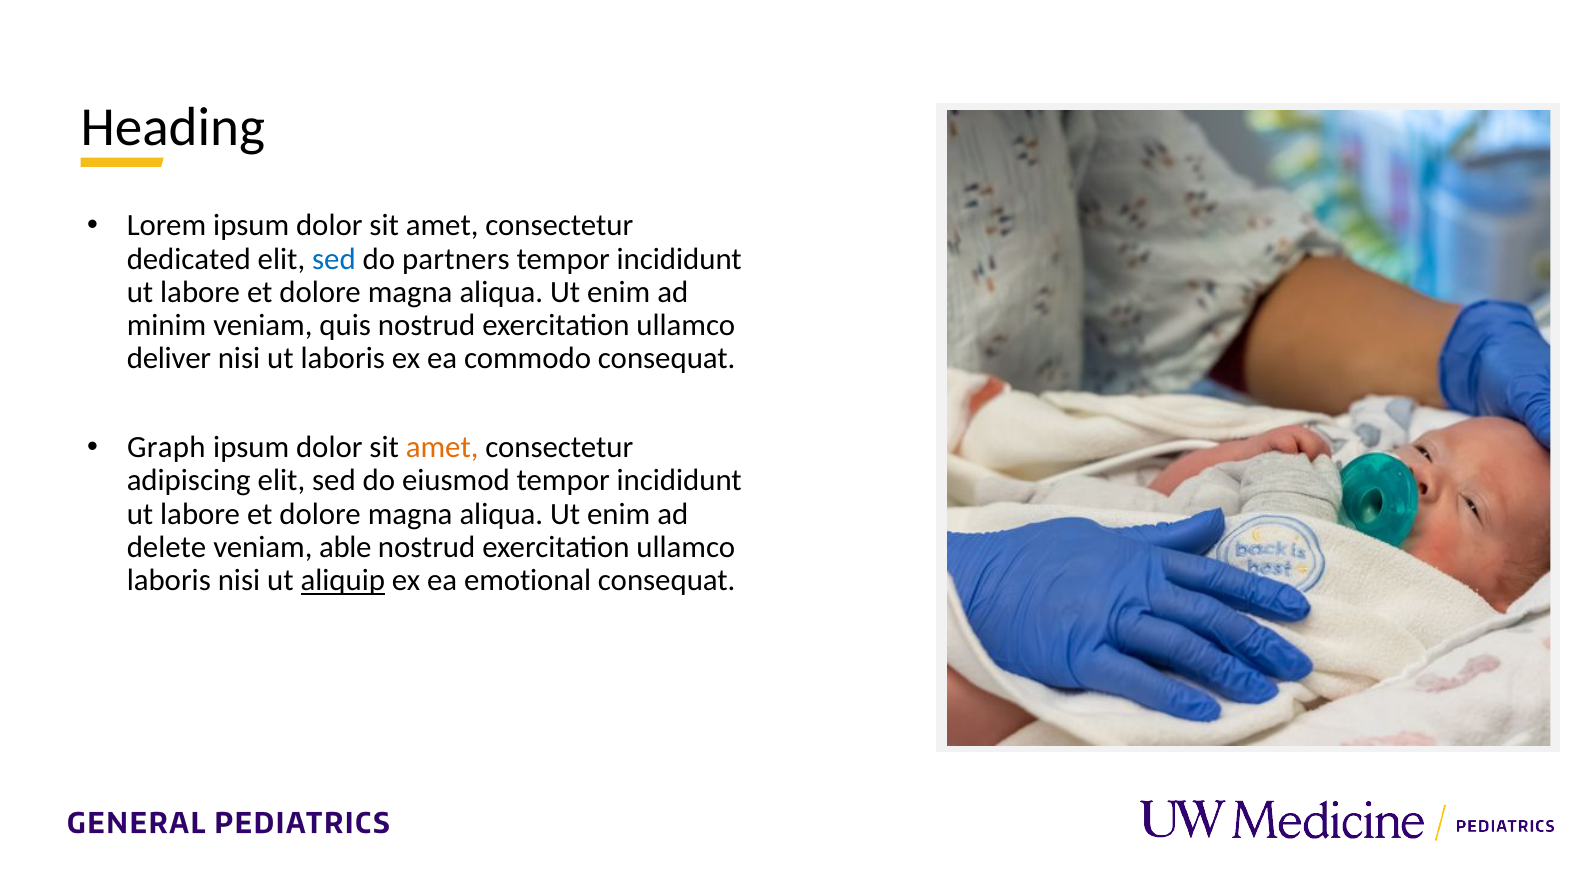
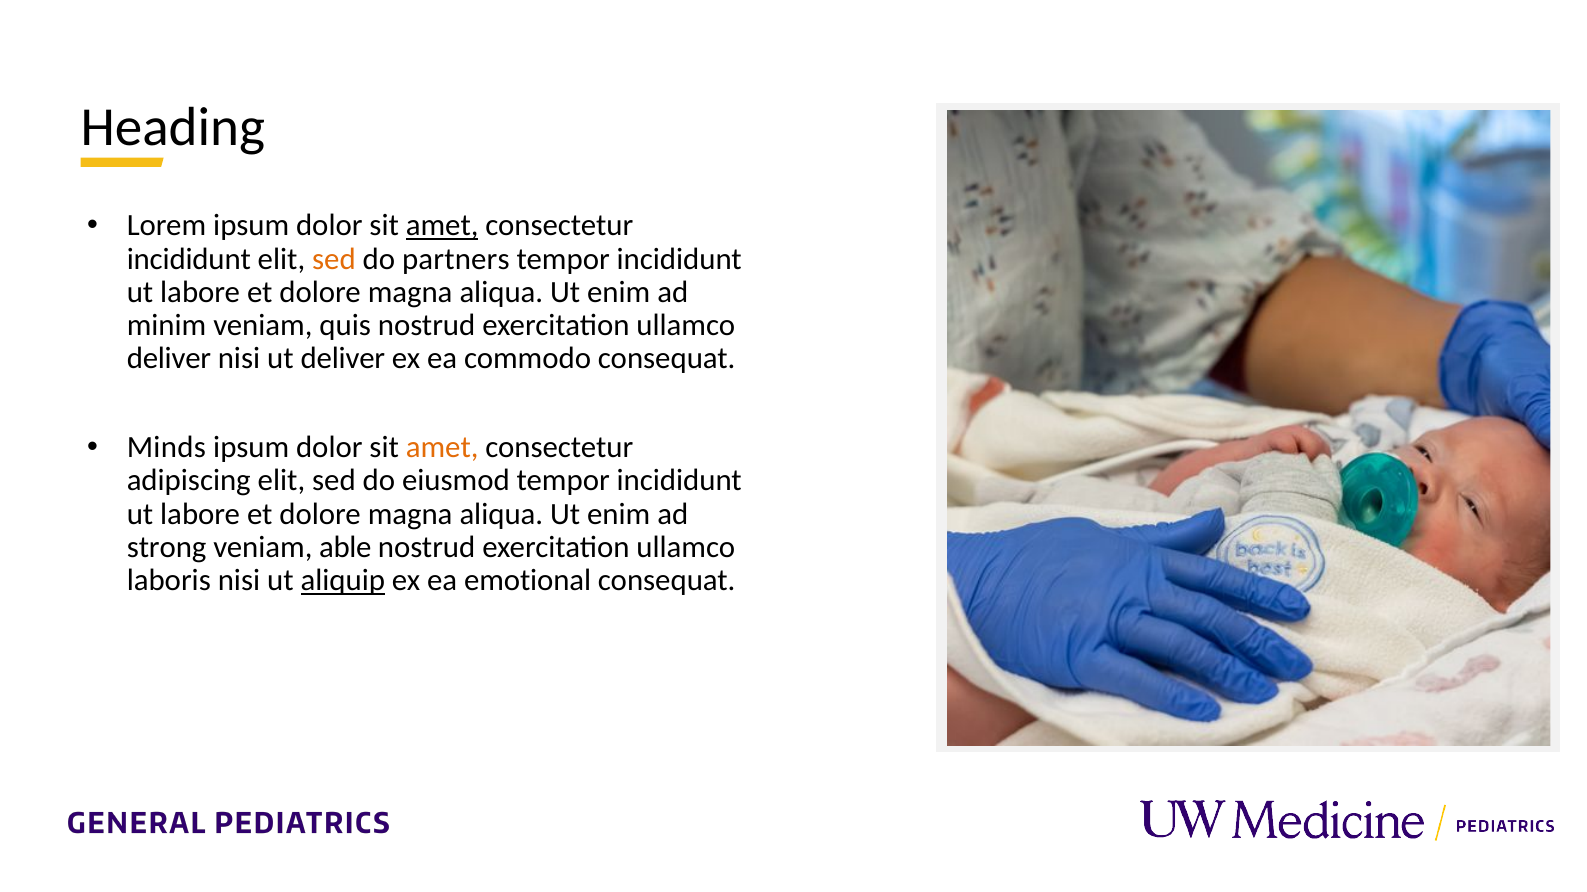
amet at (442, 226) underline: none -> present
dedicated at (189, 259): dedicated -> incididunt
sed at (334, 259) colour: blue -> orange
ut laboris: laboris -> deliver
Graph: Graph -> Minds
delete: delete -> strong
